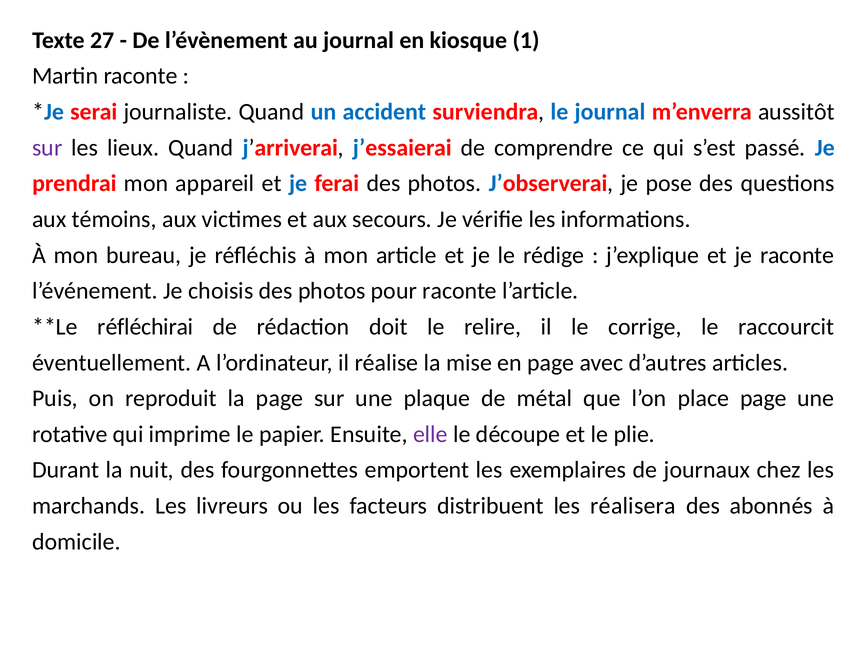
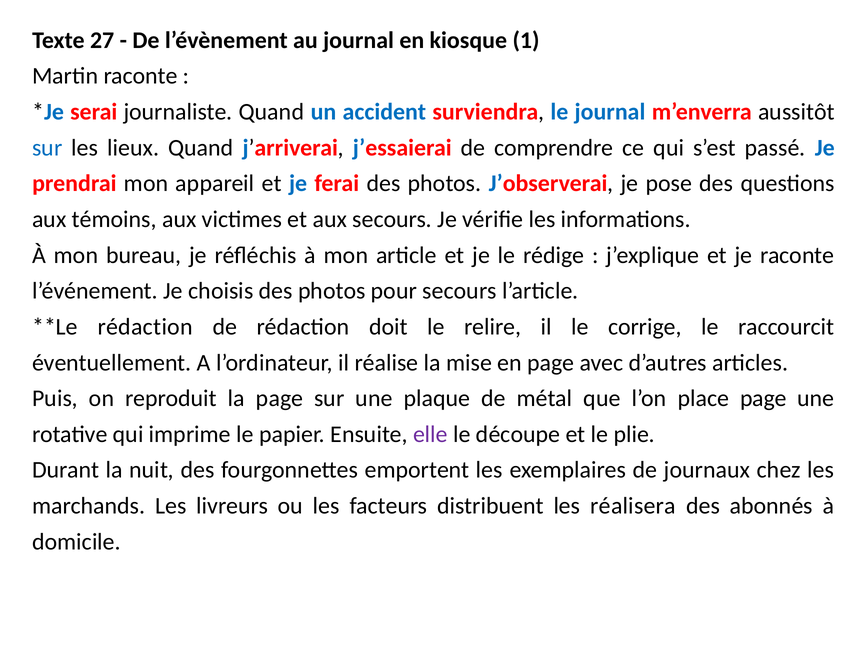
sur at (47, 148) colour: purple -> blue
pour raconte: raconte -> secours
réfléchirai at (145, 327): réfléchirai -> rédaction
